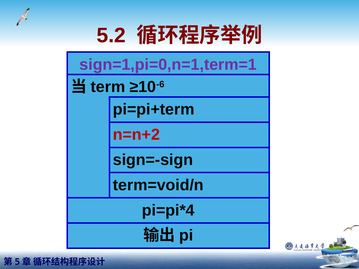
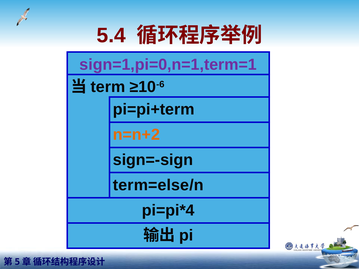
5.2: 5.2 -> 5.4
n=n+2 colour: red -> orange
term=void/n: term=void/n -> term=else/n
